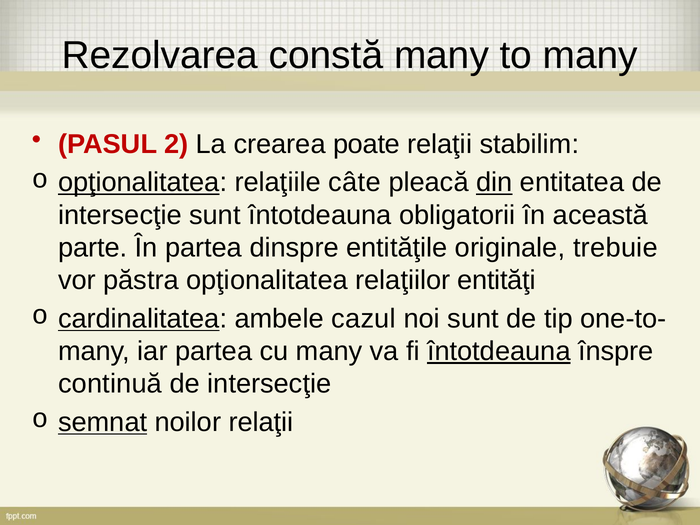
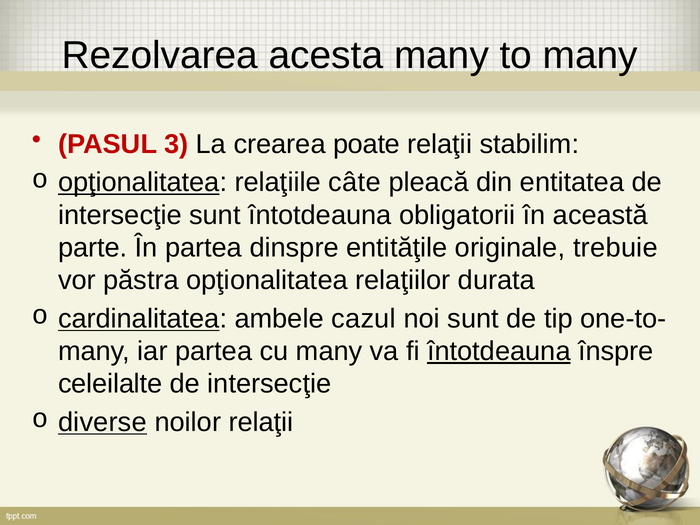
constă: constă -> acesta
2: 2 -> 3
din underline: present -> none
entităţi: entităţi -> durata
continuă: continuă -> celeilalte
semnat: semnat -> diverse
